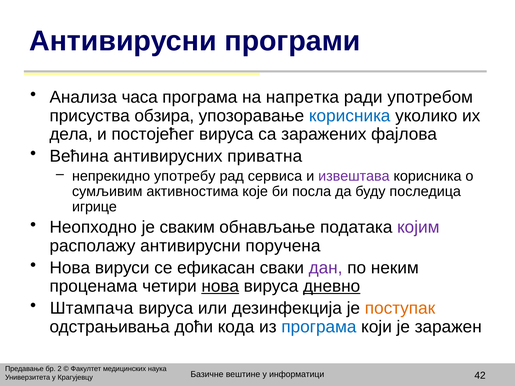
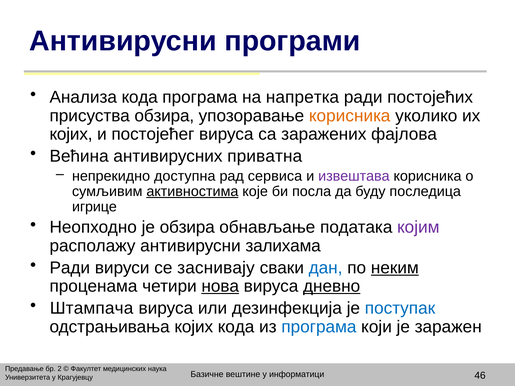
Анализа часа: часа -> кoда
употребом: употребом -> постојећих
корисника at (350, 116) colour: blue -> orange
дела at (71, 134): дела -> којих
употребу: употребу -> доступна
активностима underline: none -> present
је сваким: сваким -> обзира
поручена: поручена -> залихама
Нова at (70, 268): Нова -> Ради
ефикасан: ефикасан -> заснивају
дан colour: purple -> blue
неким underline: none -> present
поступак colour: orange -> blue
одстрањивања доћи: доћи -> којих
42: 42 -> 46
